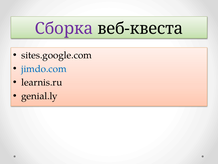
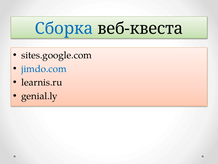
Сборка colour: purple -> blue
